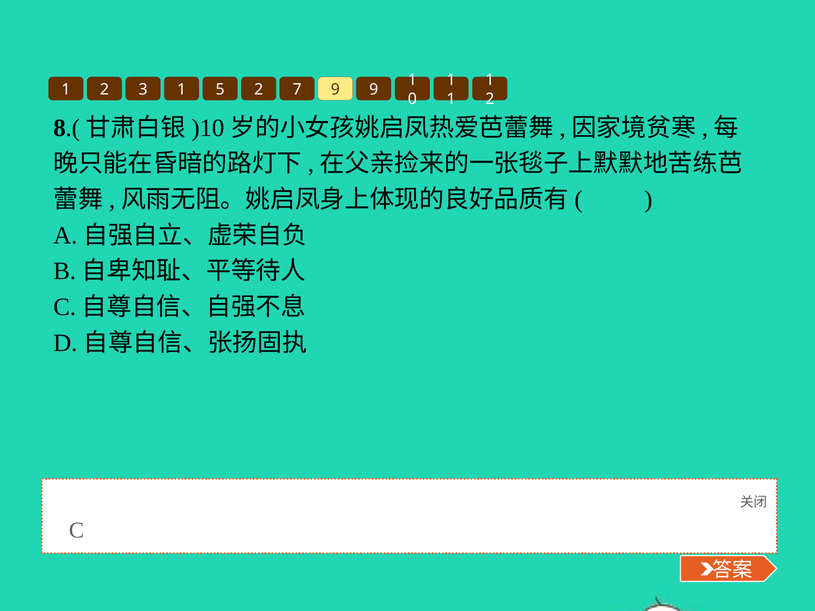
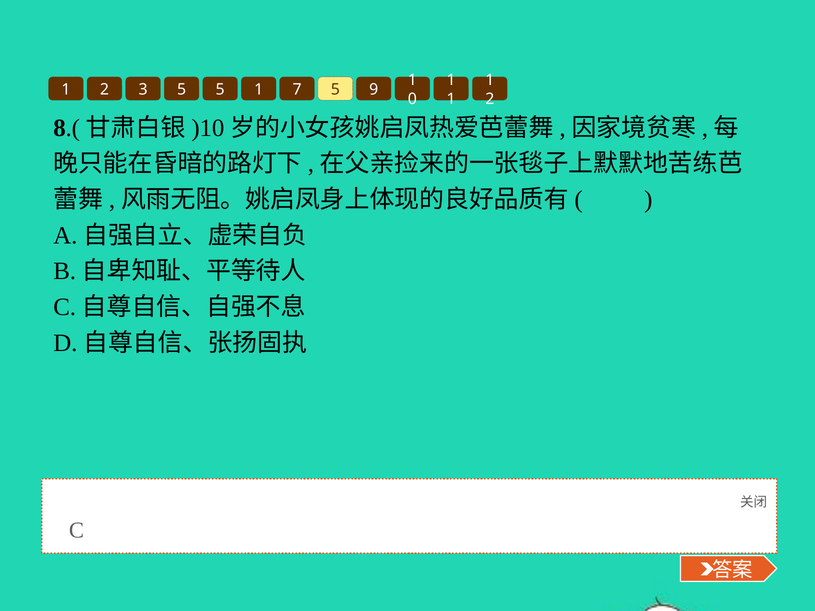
3 1: 1 -> 5
5 2: 2 -> 1
7 9: 9 -> 5
